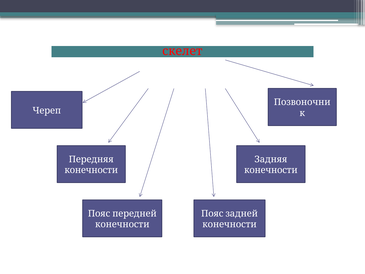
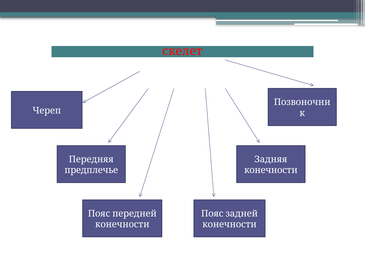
конечности at (91, 170): конечности -> предплечье
